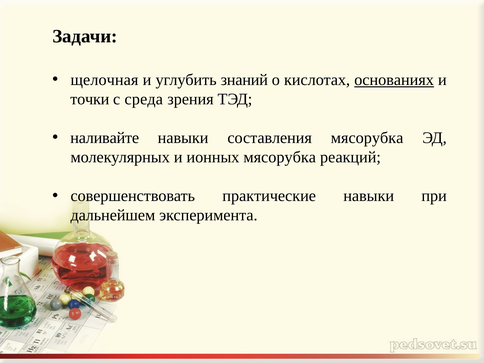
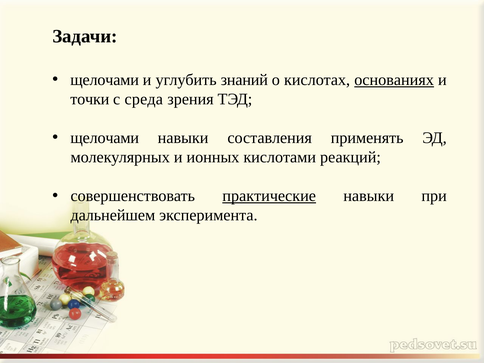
щелочная at (104, 80): щелочная -> щелочами
наливайте at (105, 138): наливайте -> щелочами
составления мясорубка: мясорубка -> применять
ионных мясорубка: мясорубка -> кислотами
практические underline: none -> present
